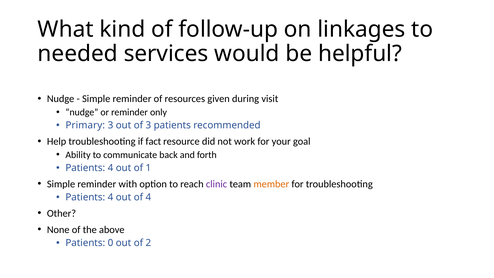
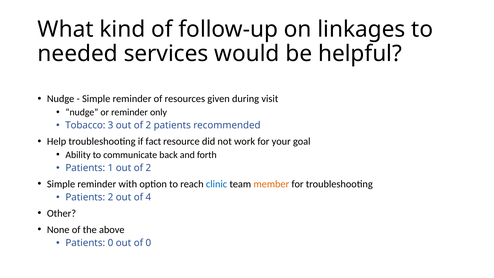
Primary: Primary -> Tobacco
3 out of 3: 3 -> 2
4 at (110, 168): 4 -> 1
1 at (148, 168): 1 -> 2
clinic colour: purple -> blue
4 at (110, 197): 4 -> 2
of 2: 2 -> 0
